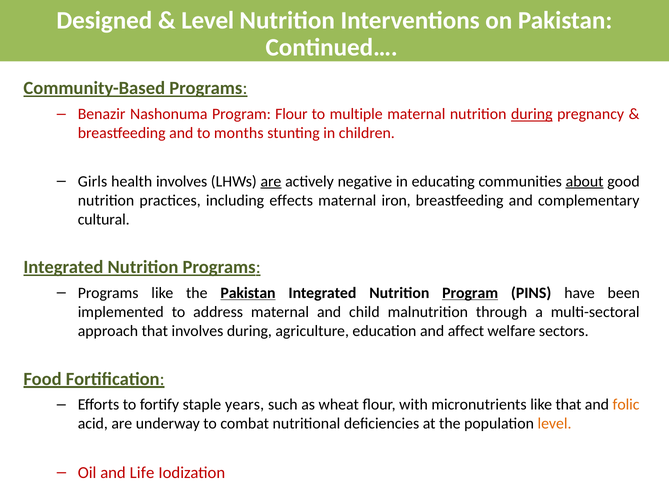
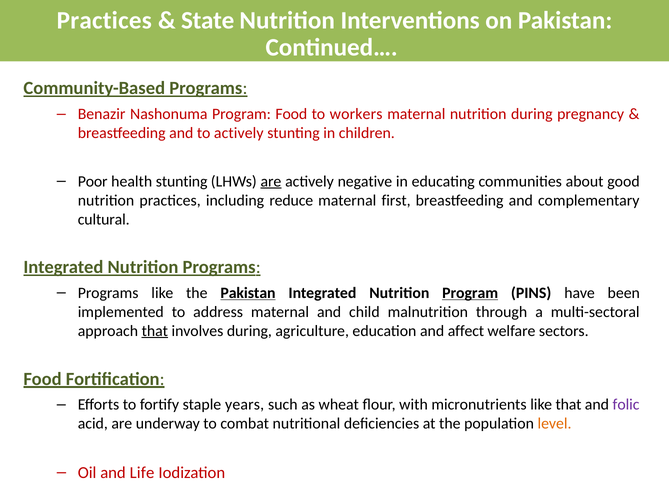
Designed at (104, 20): Designed -> Practices
Level at (208, 20): Level -> State
Program Flour: Flour -> Food
multiple: multiple -> workers
during at (532, 114) underline: present -> none
to months: months -> actively
Girls: Girls -> Poor
health involves: involves -> stunting
about underline: present -> none
effects: effects -> reduce
iron: iron -> first
that at (155, 331) underline: none -> present
folic colour: orange -> purple
